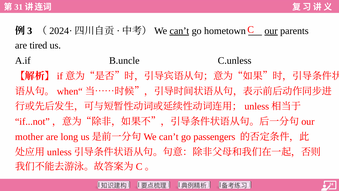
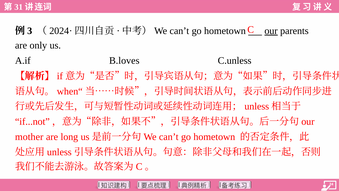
can’t at (179, 31) underline: present -> none
tired: tired -> only
B.uncle: B.uncle -> B.loves
passengers at (214, 137): passengers -> hometown
